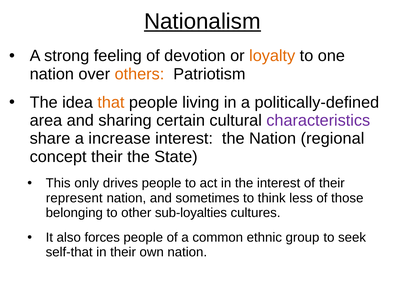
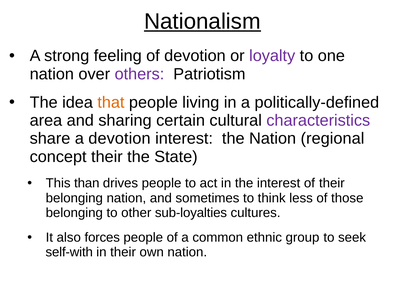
loyalty colour: orange -> purple
others colour: orange -> purple
a increase: increase -> devotion
only: only -> than
represent at (74, 198): represent -> belonging
self-that: self-that -> self-with
